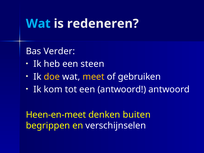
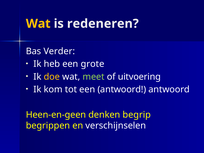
Wat at (38, 24) colour: light blue -> yellow
steen: steen -> grote
meet colour: yellow -> light green
gebruiken: gebruiken -> uitvoering
Heen-en-meet: Heen-en-meet -> Heen-en-geen
buiten: buiten -> begrip
